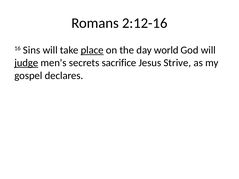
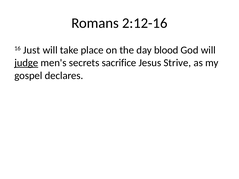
Sins: Sins -> Just
place underline: present -> none
world: world -> blood
